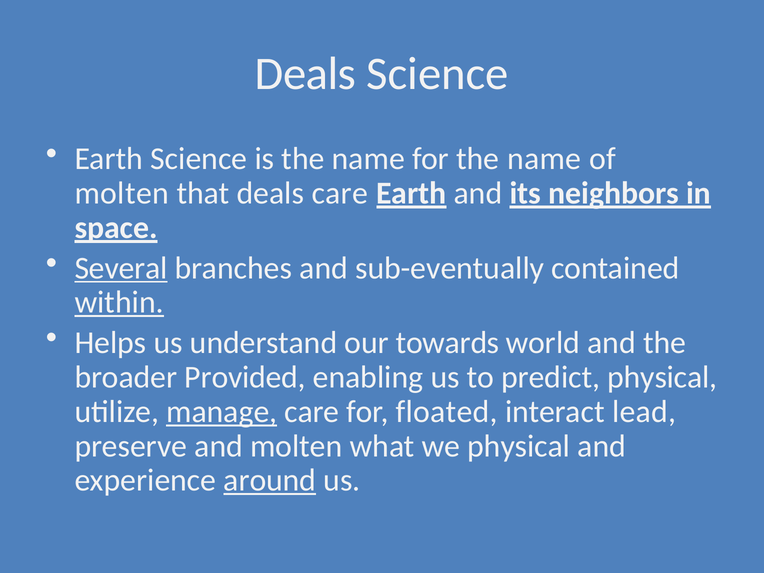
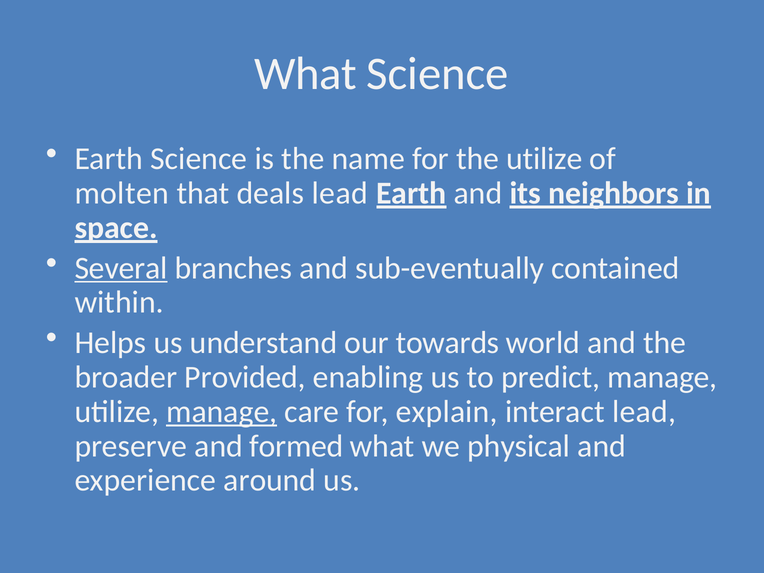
Deals at (305, 74): Deals -> What
for the name: name -> utilize
deals care: care -> lead
within underline: present -> none
predict physical: physical -> manage
floated: floated -> explain
and molten: molten -> formed
around underline: present -> none
